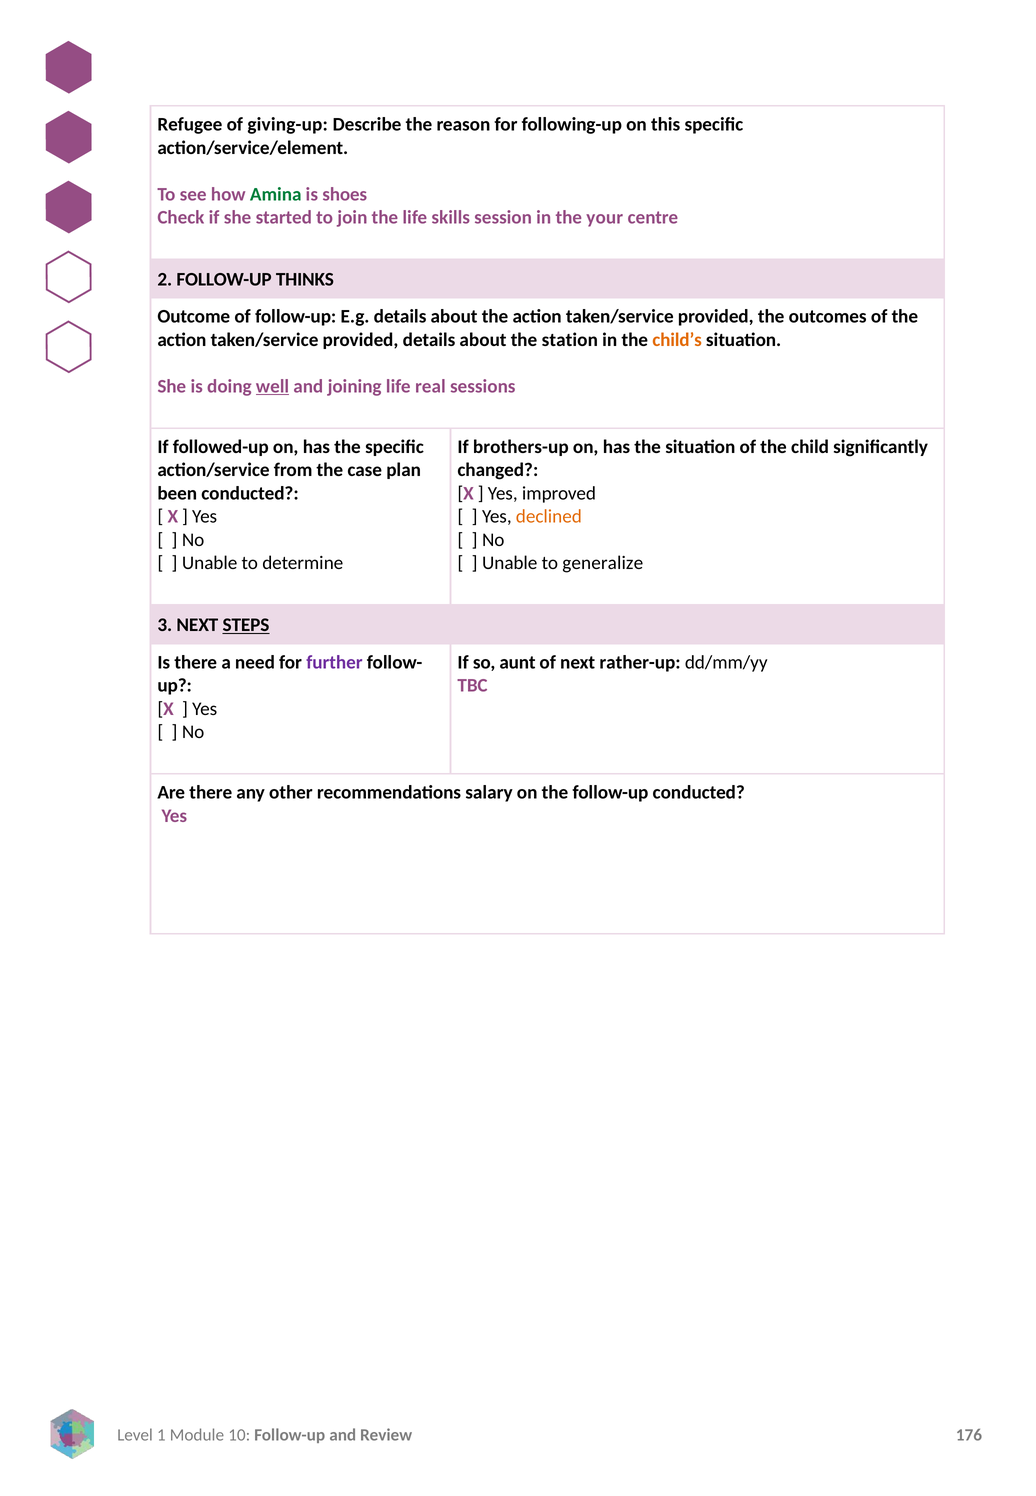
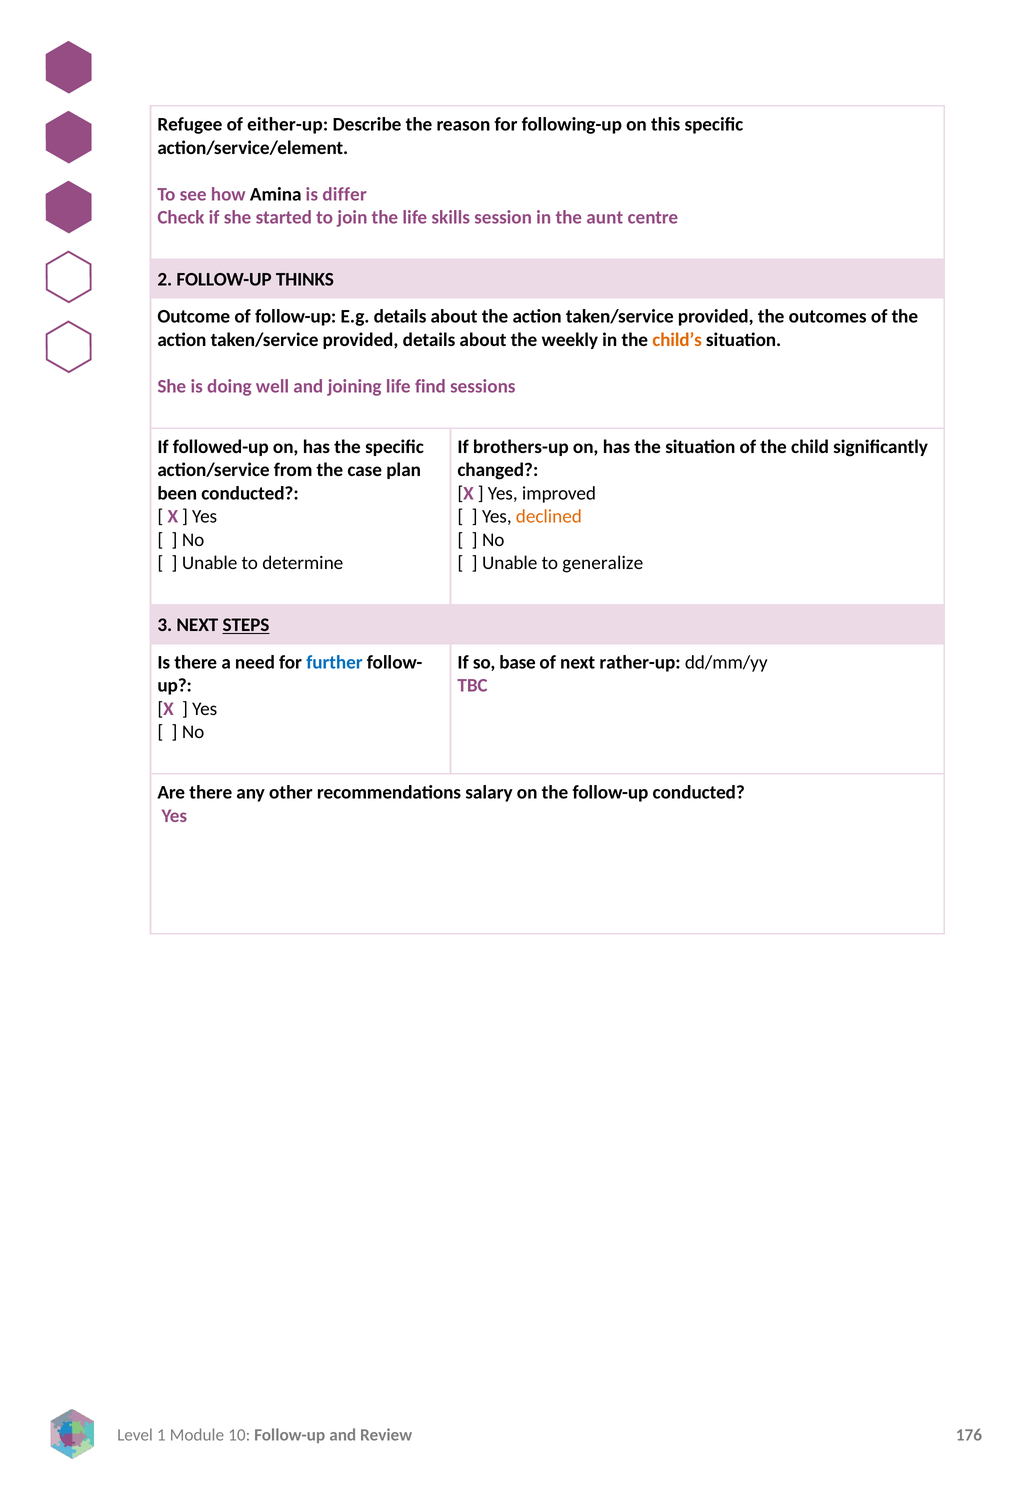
giving-up: giving-up -> either-up
Amina colour: green -> black
shoes: shoes -> differ
your: your -> aunt
station: station -> weekly
well underline: present -> none
real: real -> find
further colour: purple -> blue
aunt: aunt -> base
